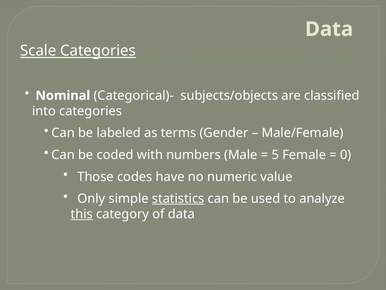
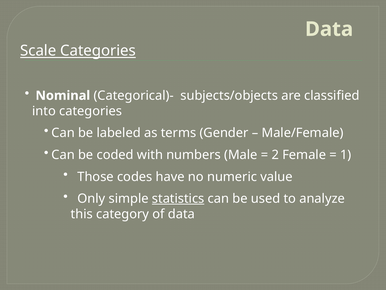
5: 5 -> 2
0: 0 -> 1
this underline: present -> none
